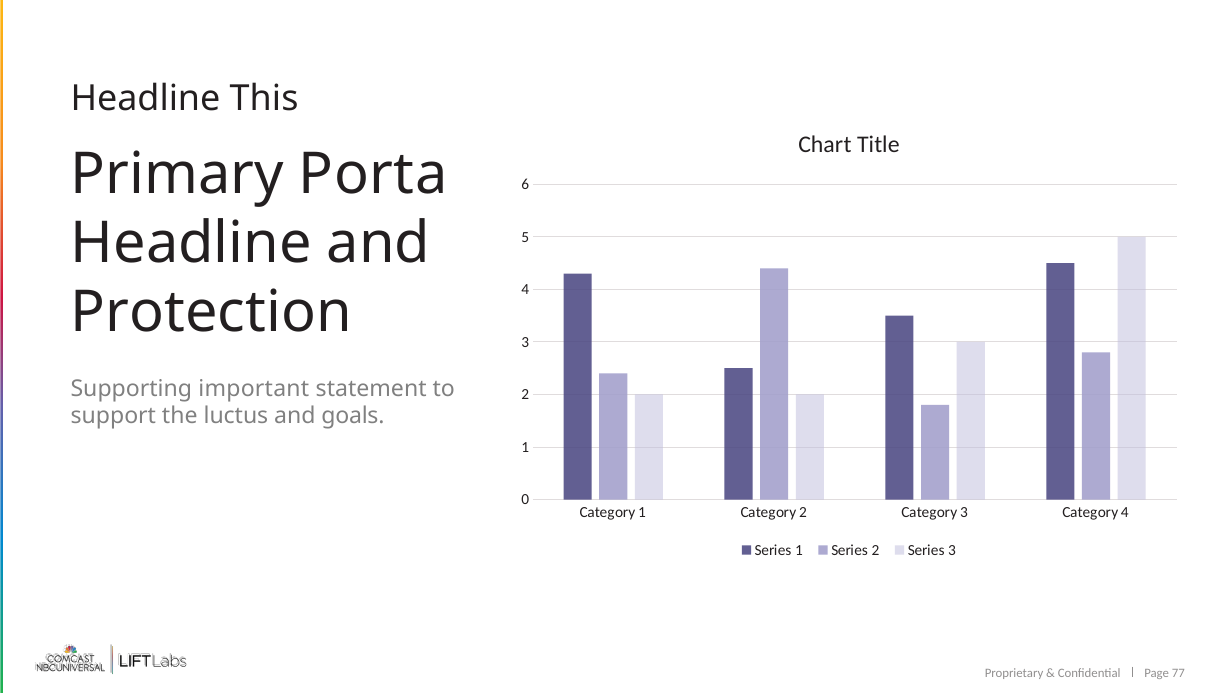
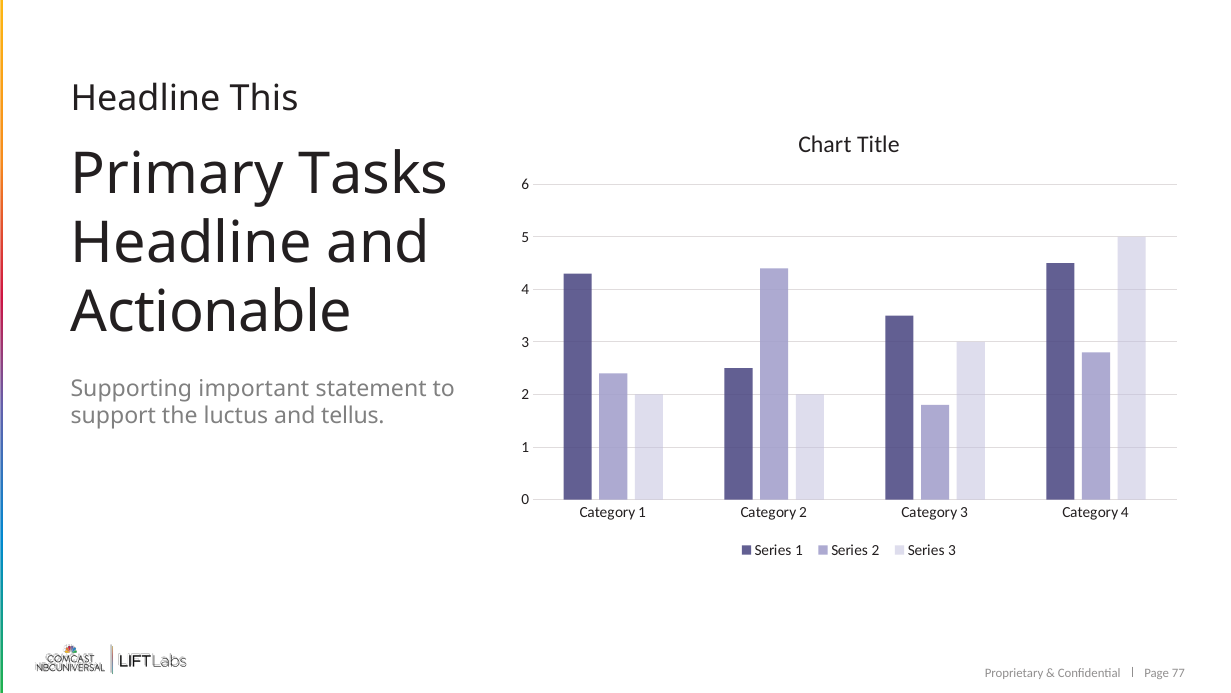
Porta: Porta -> Tasks
Protection: Protection -> Actionable
goals: goals -> tellus
